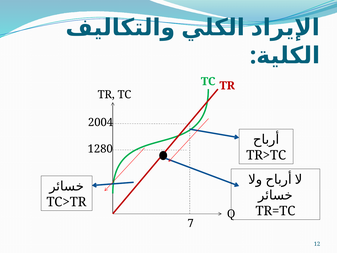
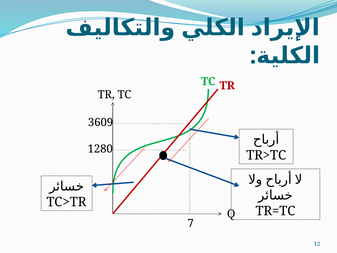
2004: 2004 -> 3609
